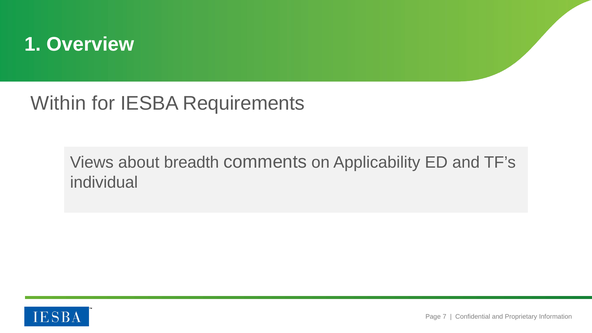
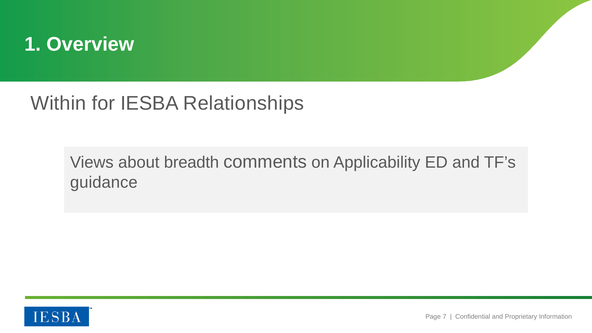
Requirements: Requirements -> Relationships
individual: individual -> guidance
